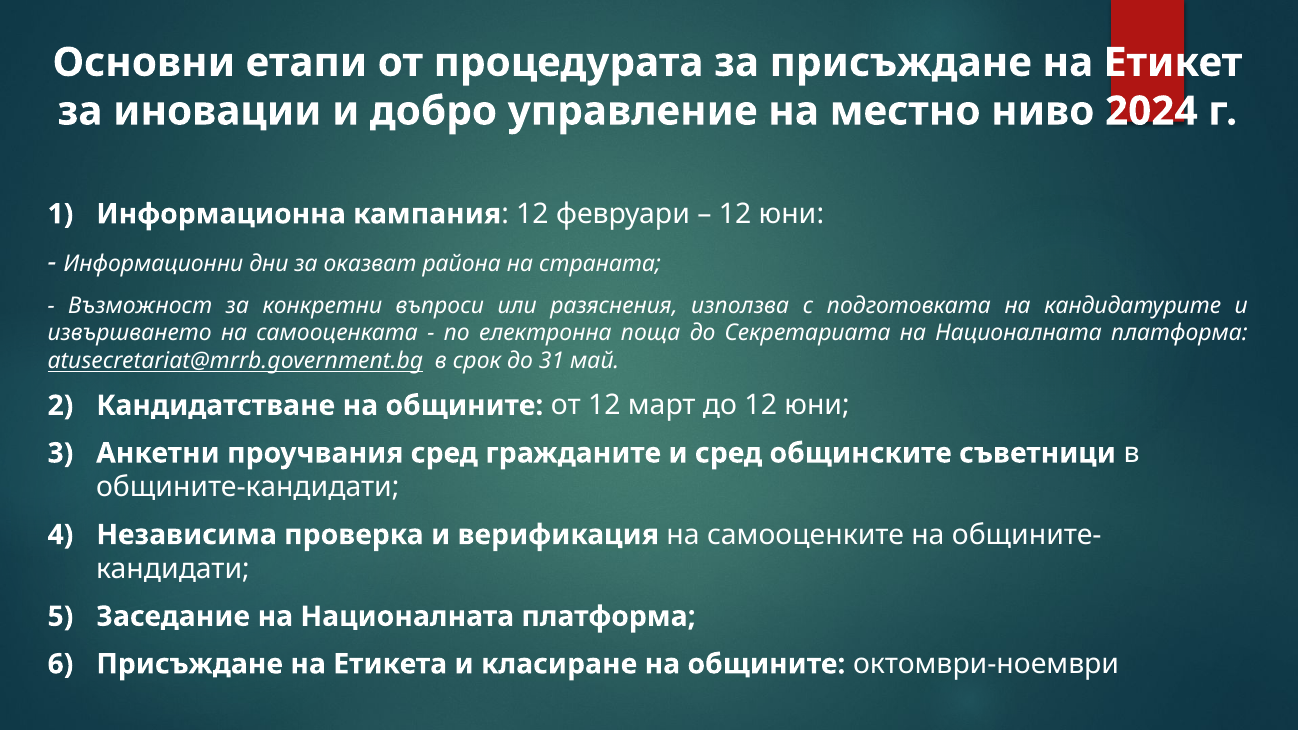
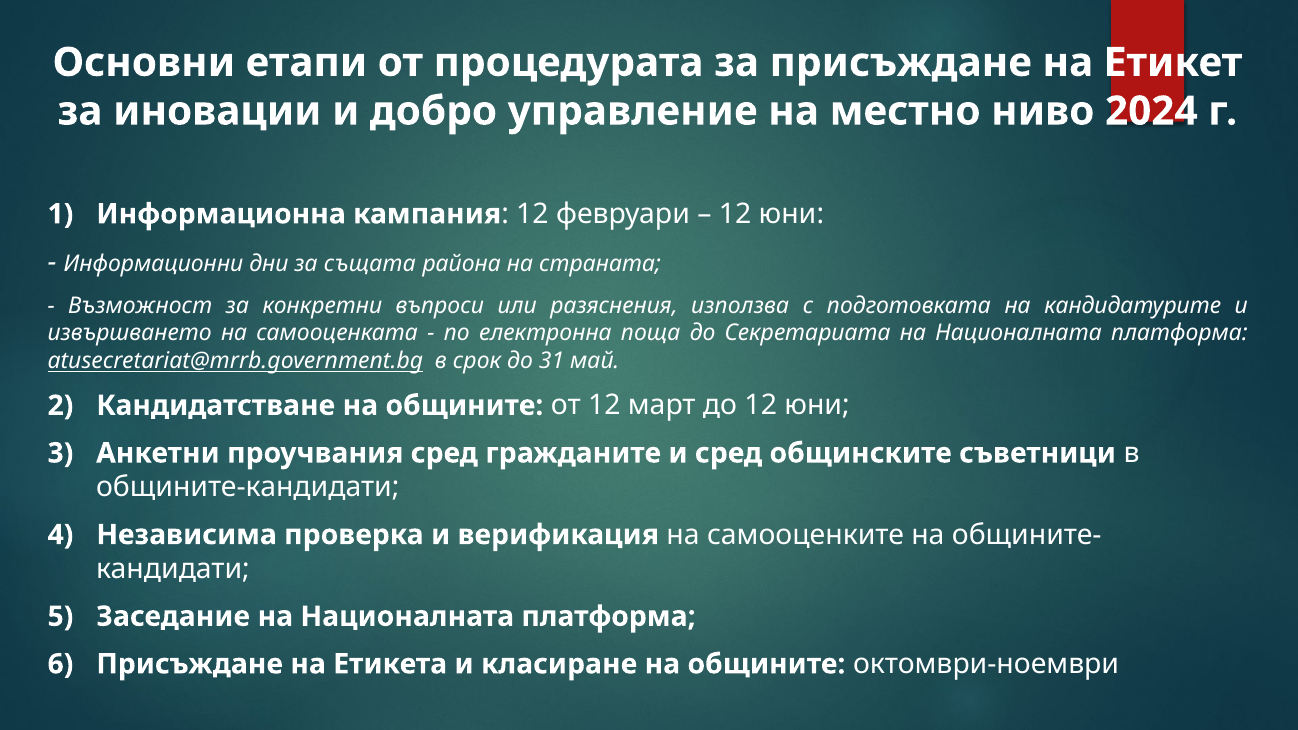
оказват: оказват -> същата
